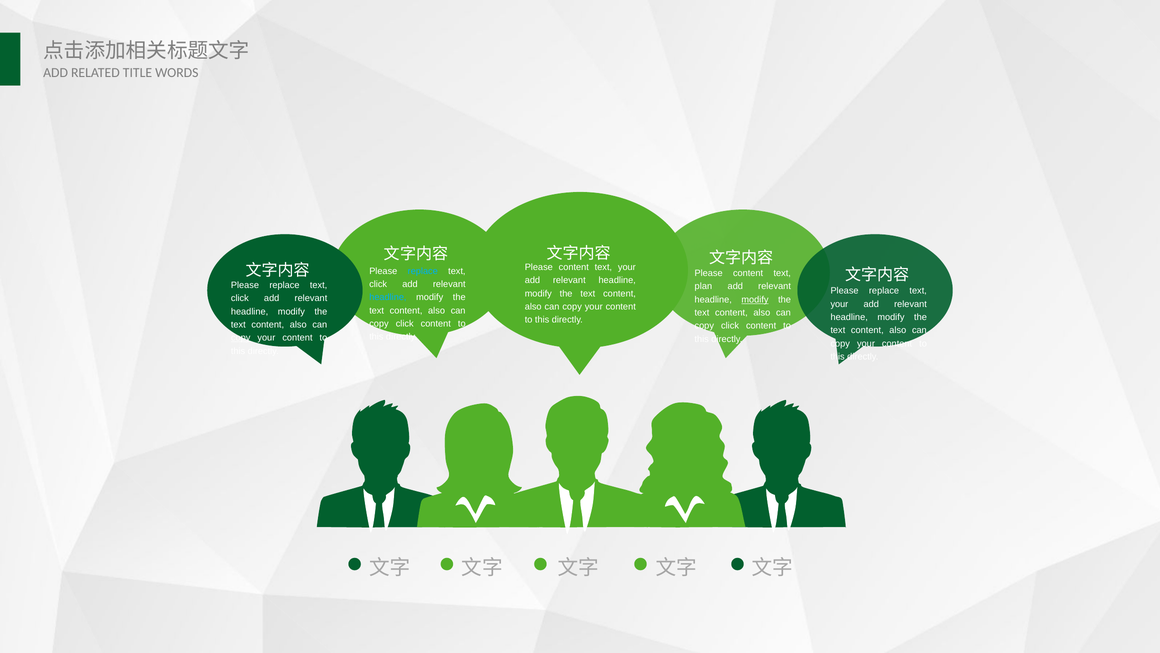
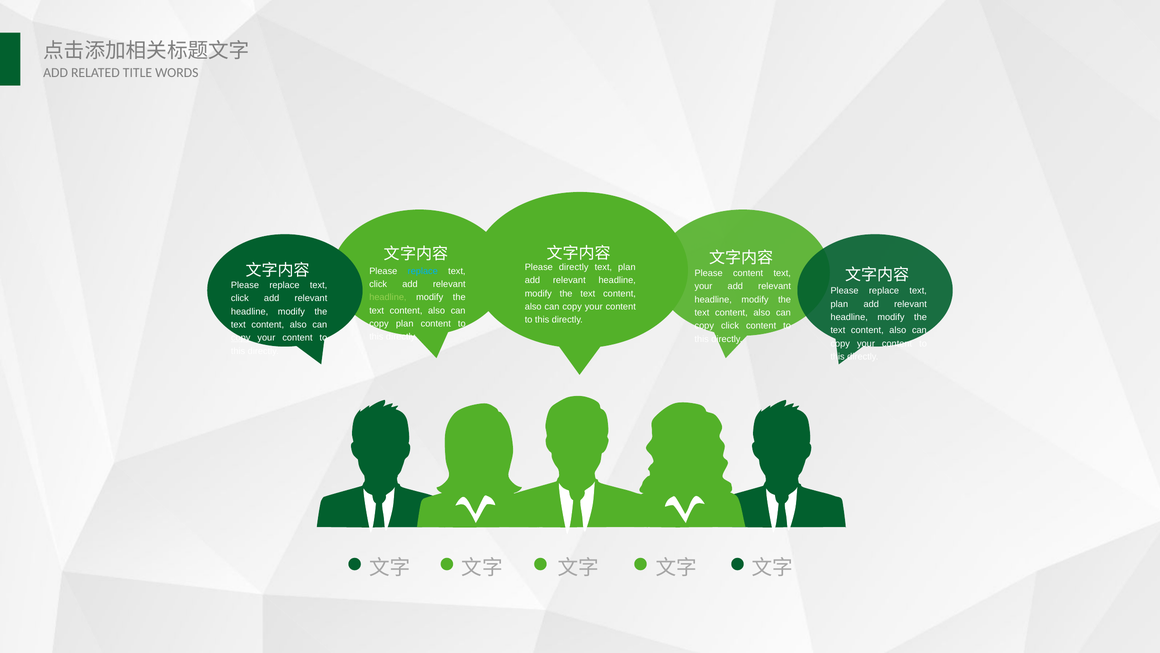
content at (574, 267): content -> directly
your at (627, 267): your -> plan
plan at (703, 286): plan -> your
headline at (388, 297) colour: light blue -> light green
modify at (755, 299) underline: present -> none
your at (839, 304): your -> plan
click at (405, 323): click -> plan
